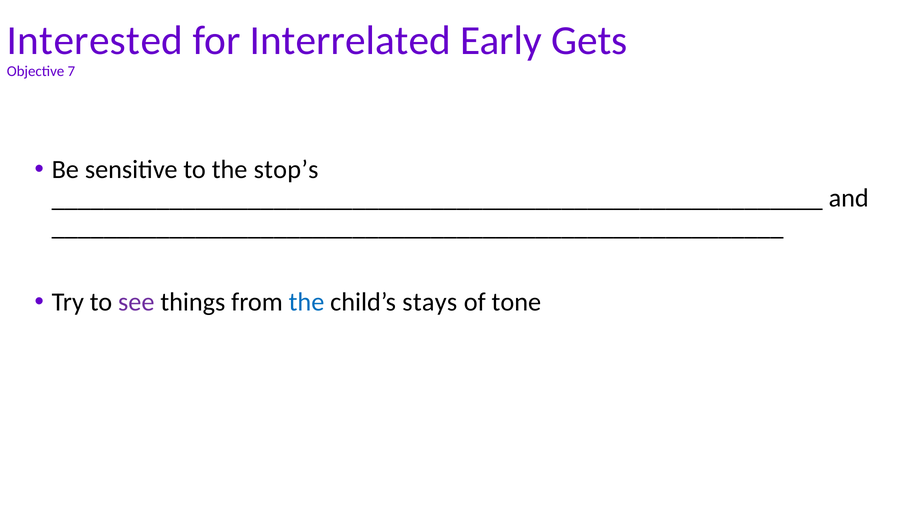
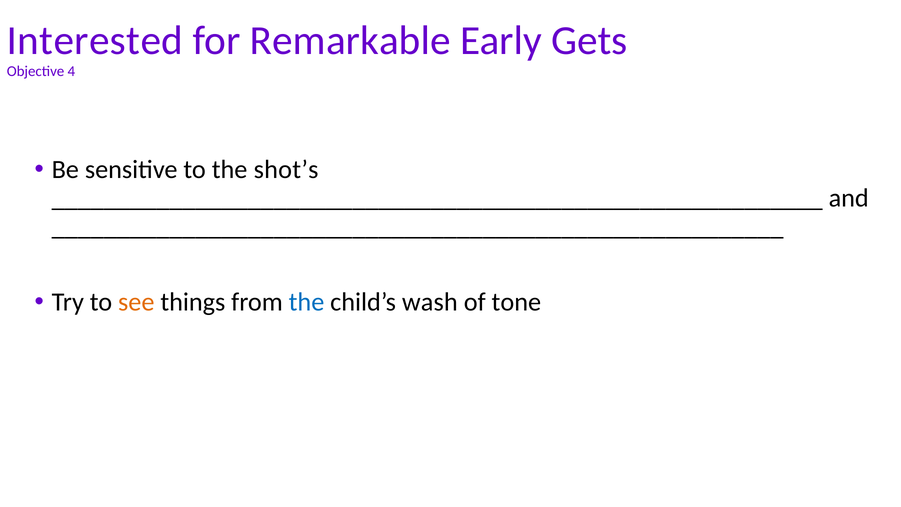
Interrelated: Interrelated -> Remarkable
7: 7 -> 4
stop’s: stop’s -> shot’s
see colour: purple -> orange
stays: stays -> wash
